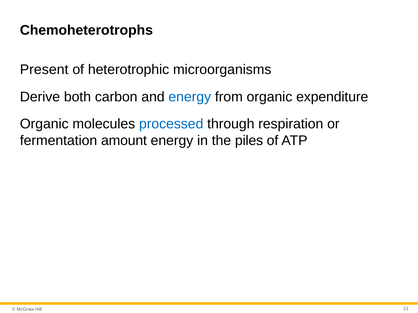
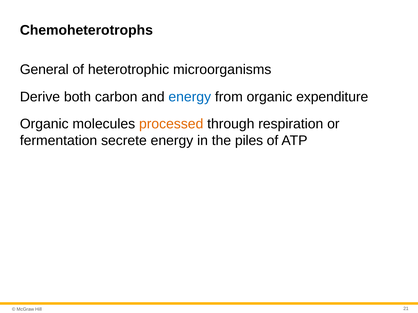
Present: Present -> General
processed colour: blue -> orange
amount: amount -> secrete
